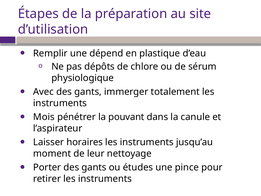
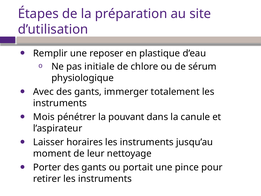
dépend: dépend -> reposer
dépôts: dépôts -> initiale
études: études -> portait
